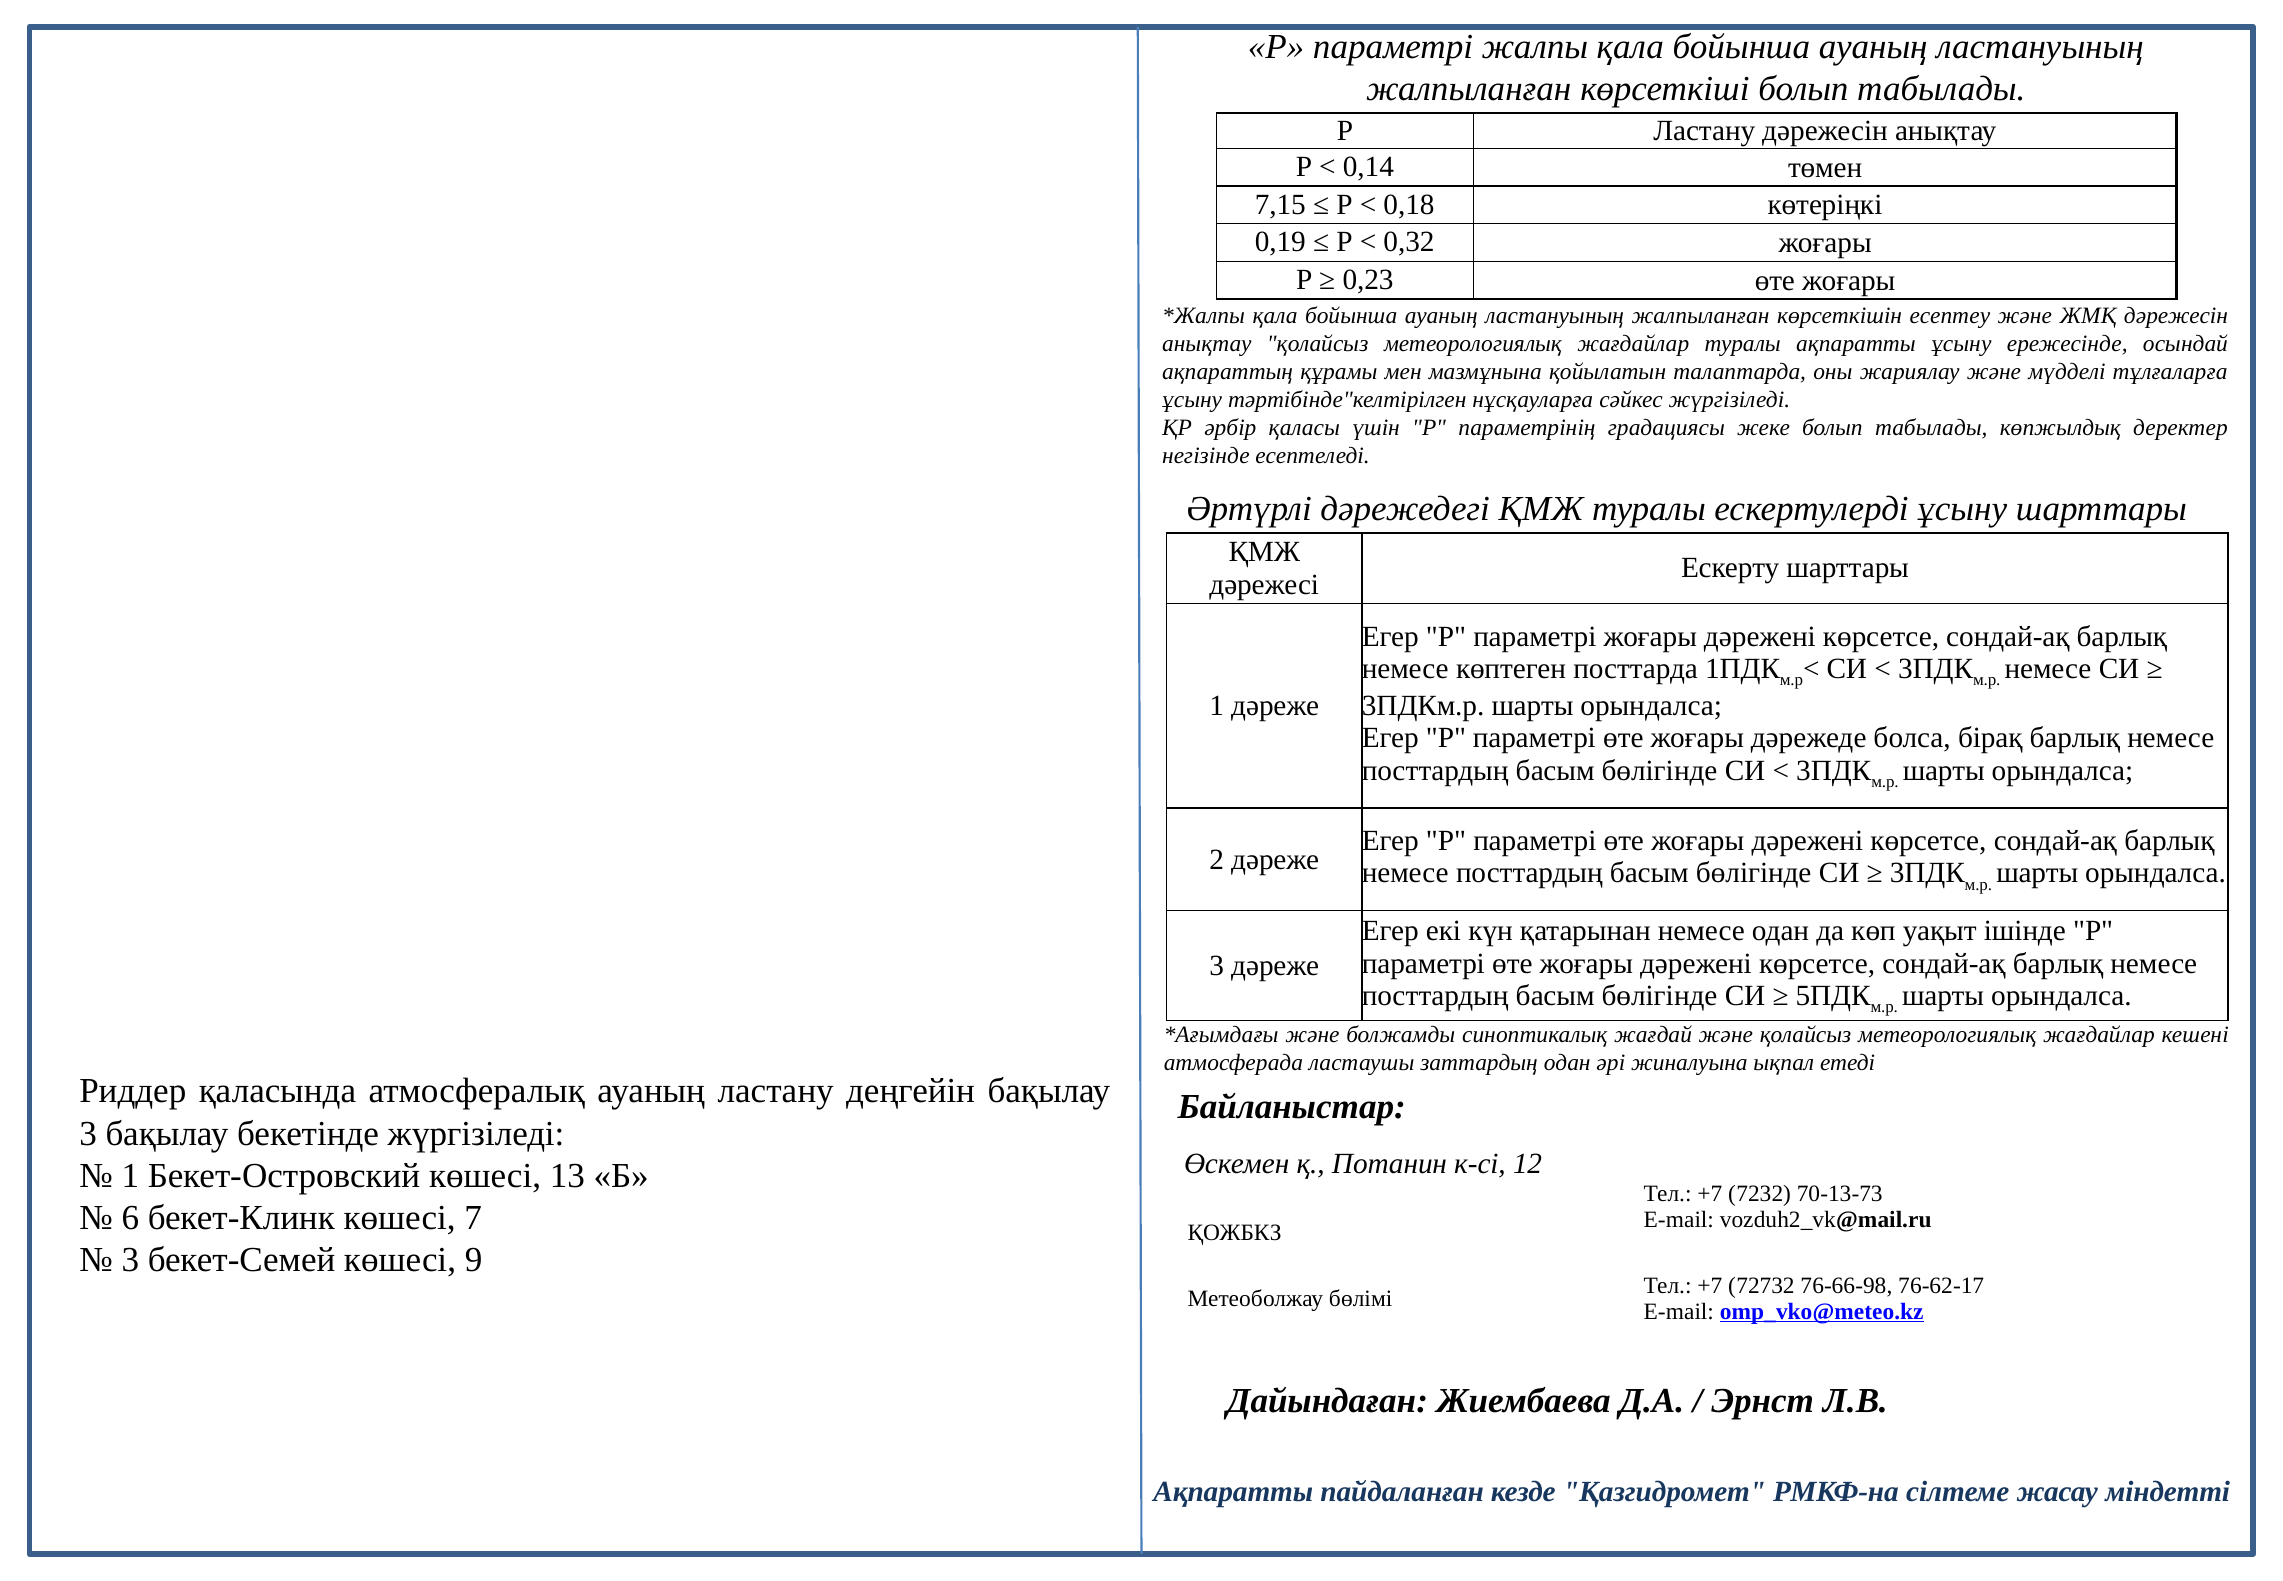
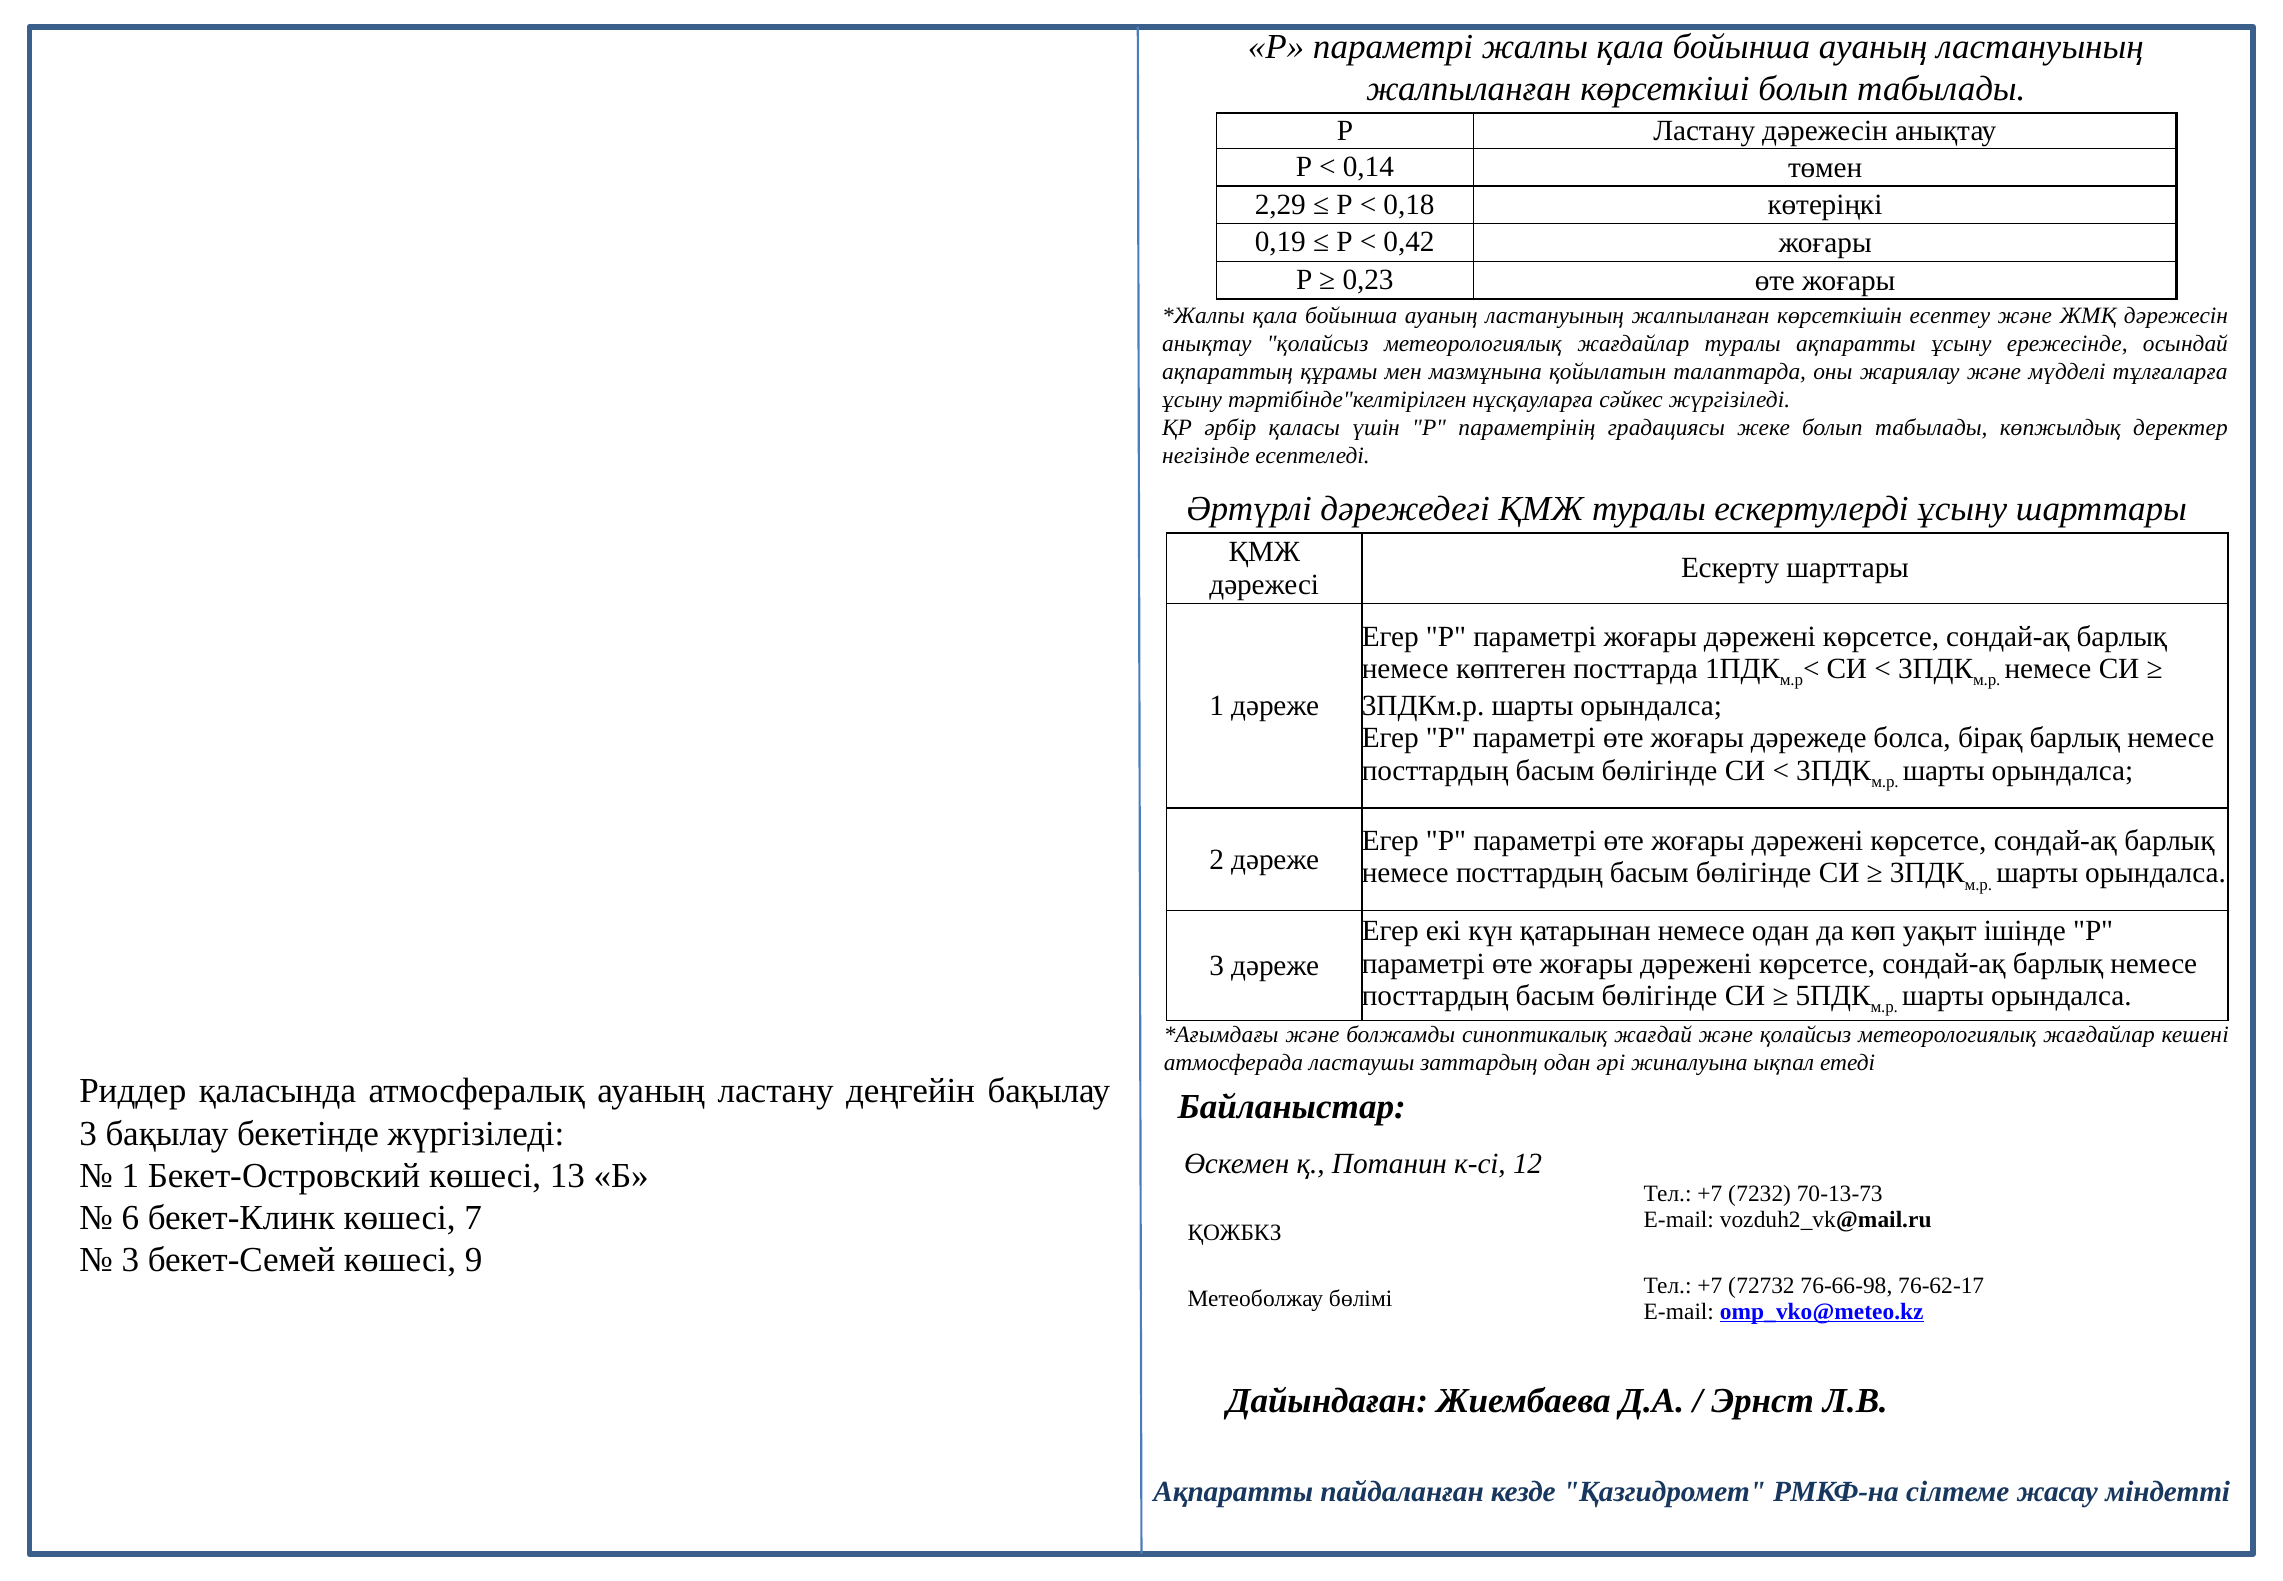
7,15: 7,15 -> 2,29
0,32: 0,32 -> 0,42
